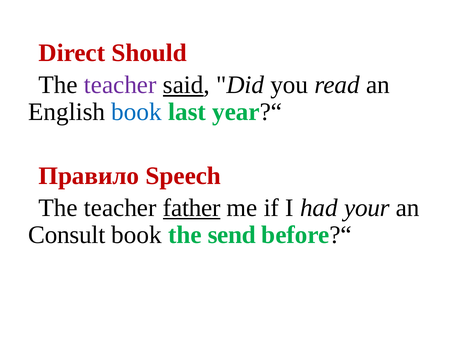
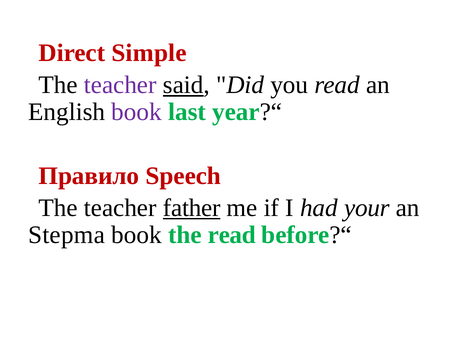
Should: Should -> Simple
book at (137, 112) colour: blue -> purple
Consult: Consult -> Stepma
the send: send -> read
